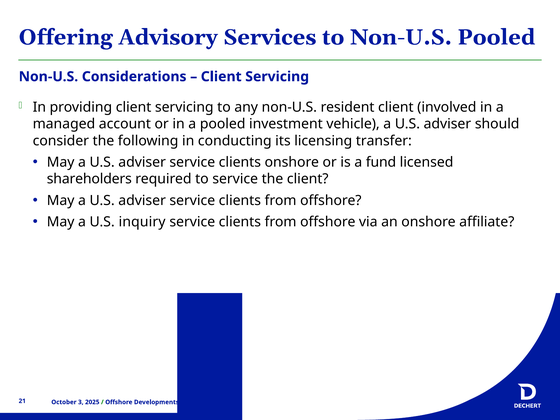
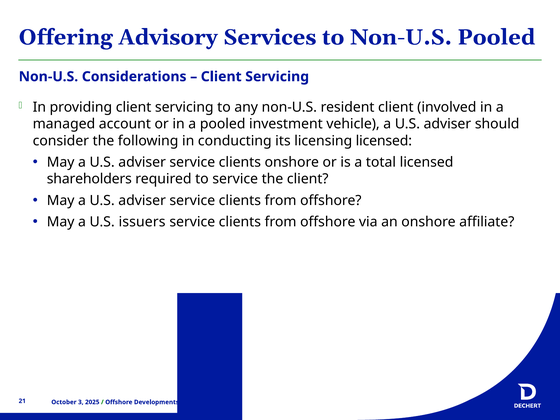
licensing transfer: transfer -> licensed
fund: fund -> total
inquiry: inquiry -> issuers
